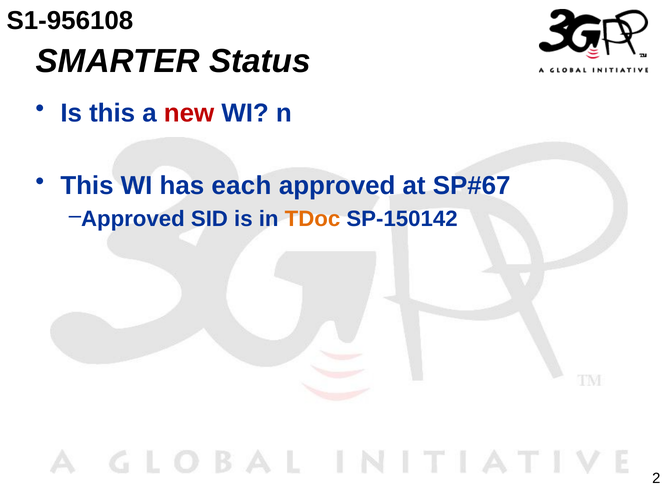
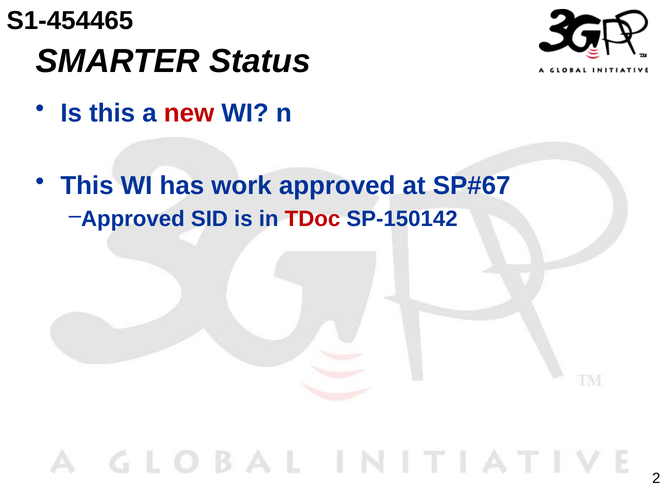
S1-956108: S1-956108 -> S1-454465
each: each -> work
TDoc colour: orange -> red
